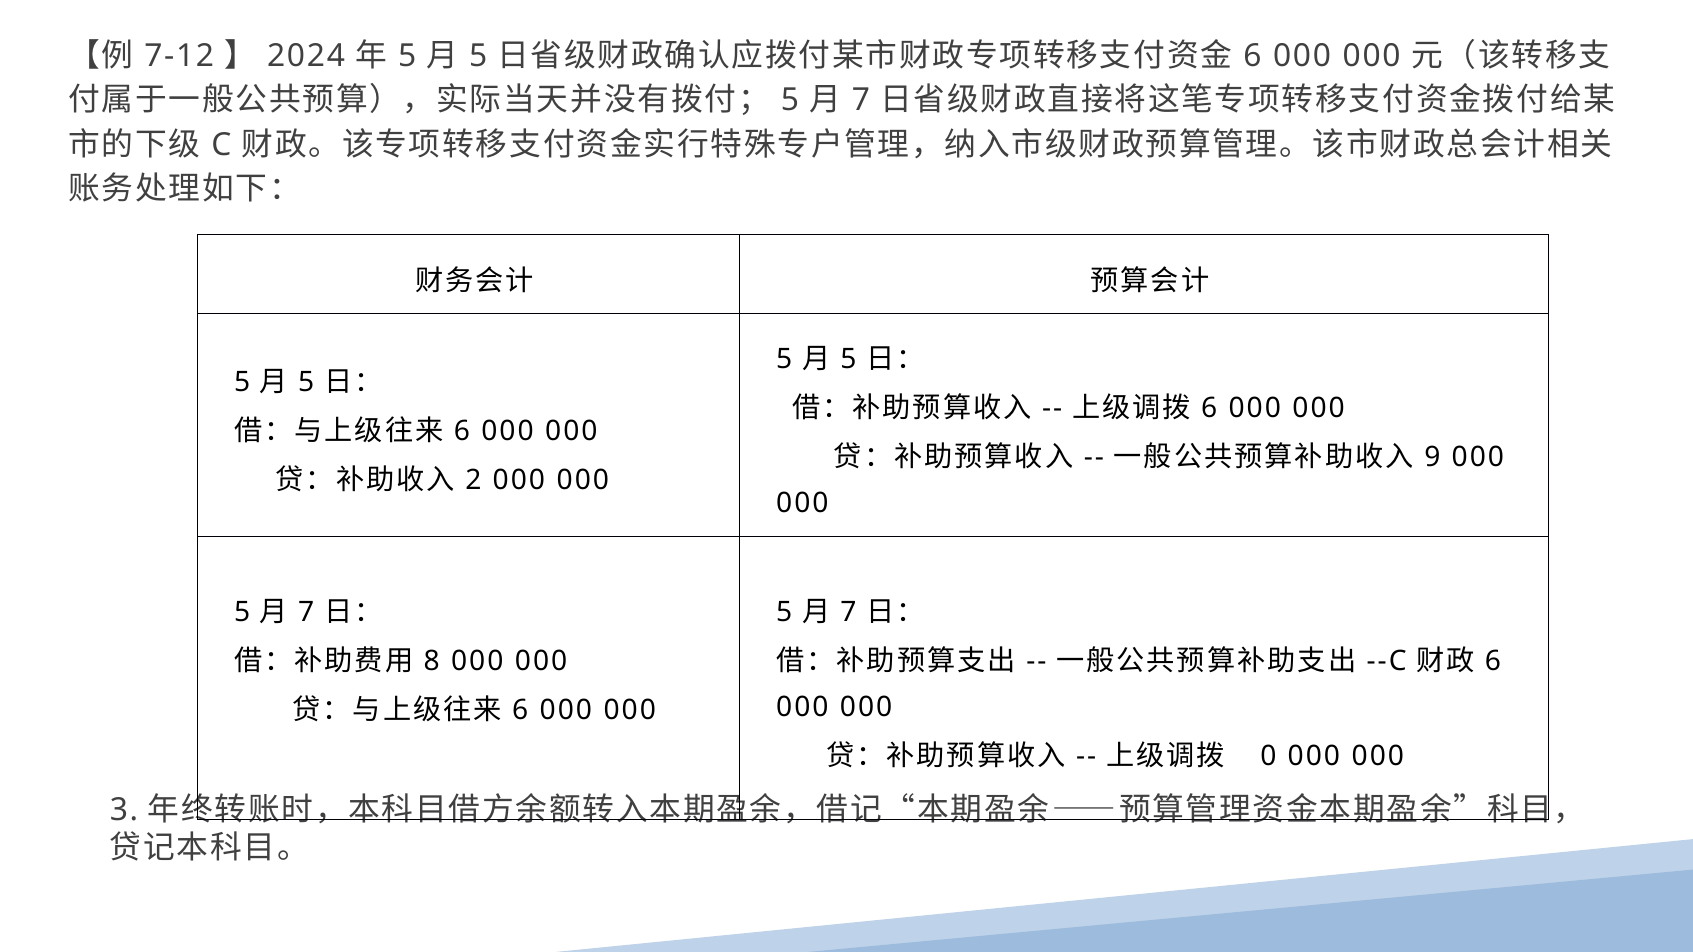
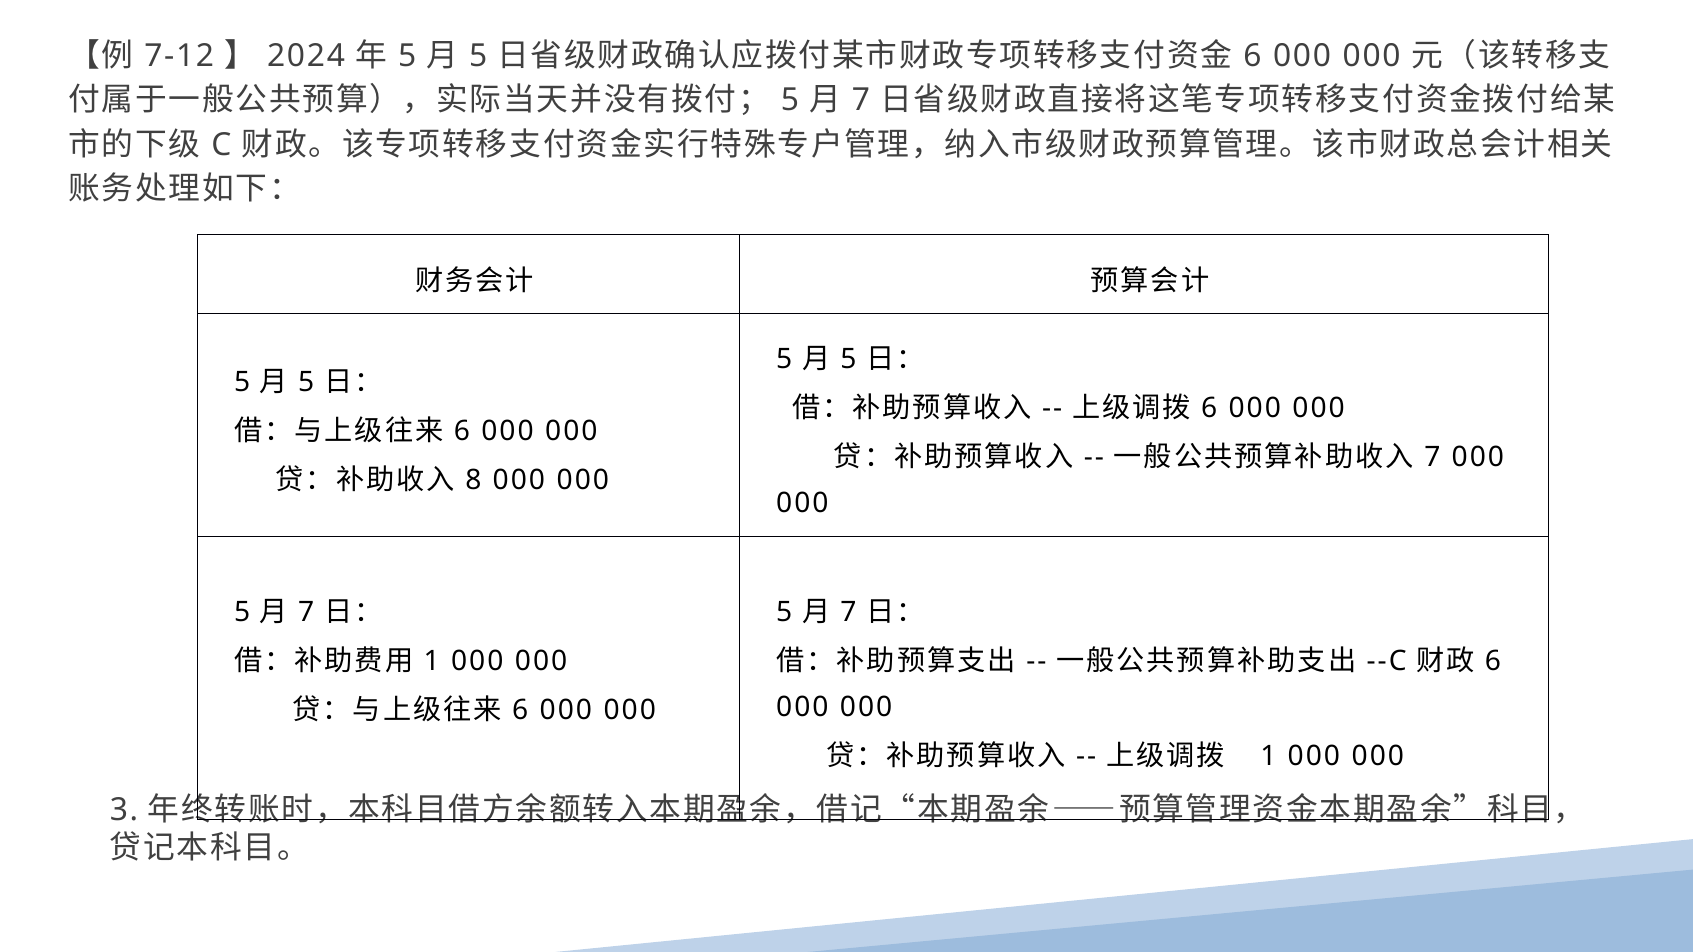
9 at (1432, 458): 9 -> 7
2: 2 -> 8
8 at (432, 662): 8 -> 1
0 at (1268, 757): 0 -> 1
